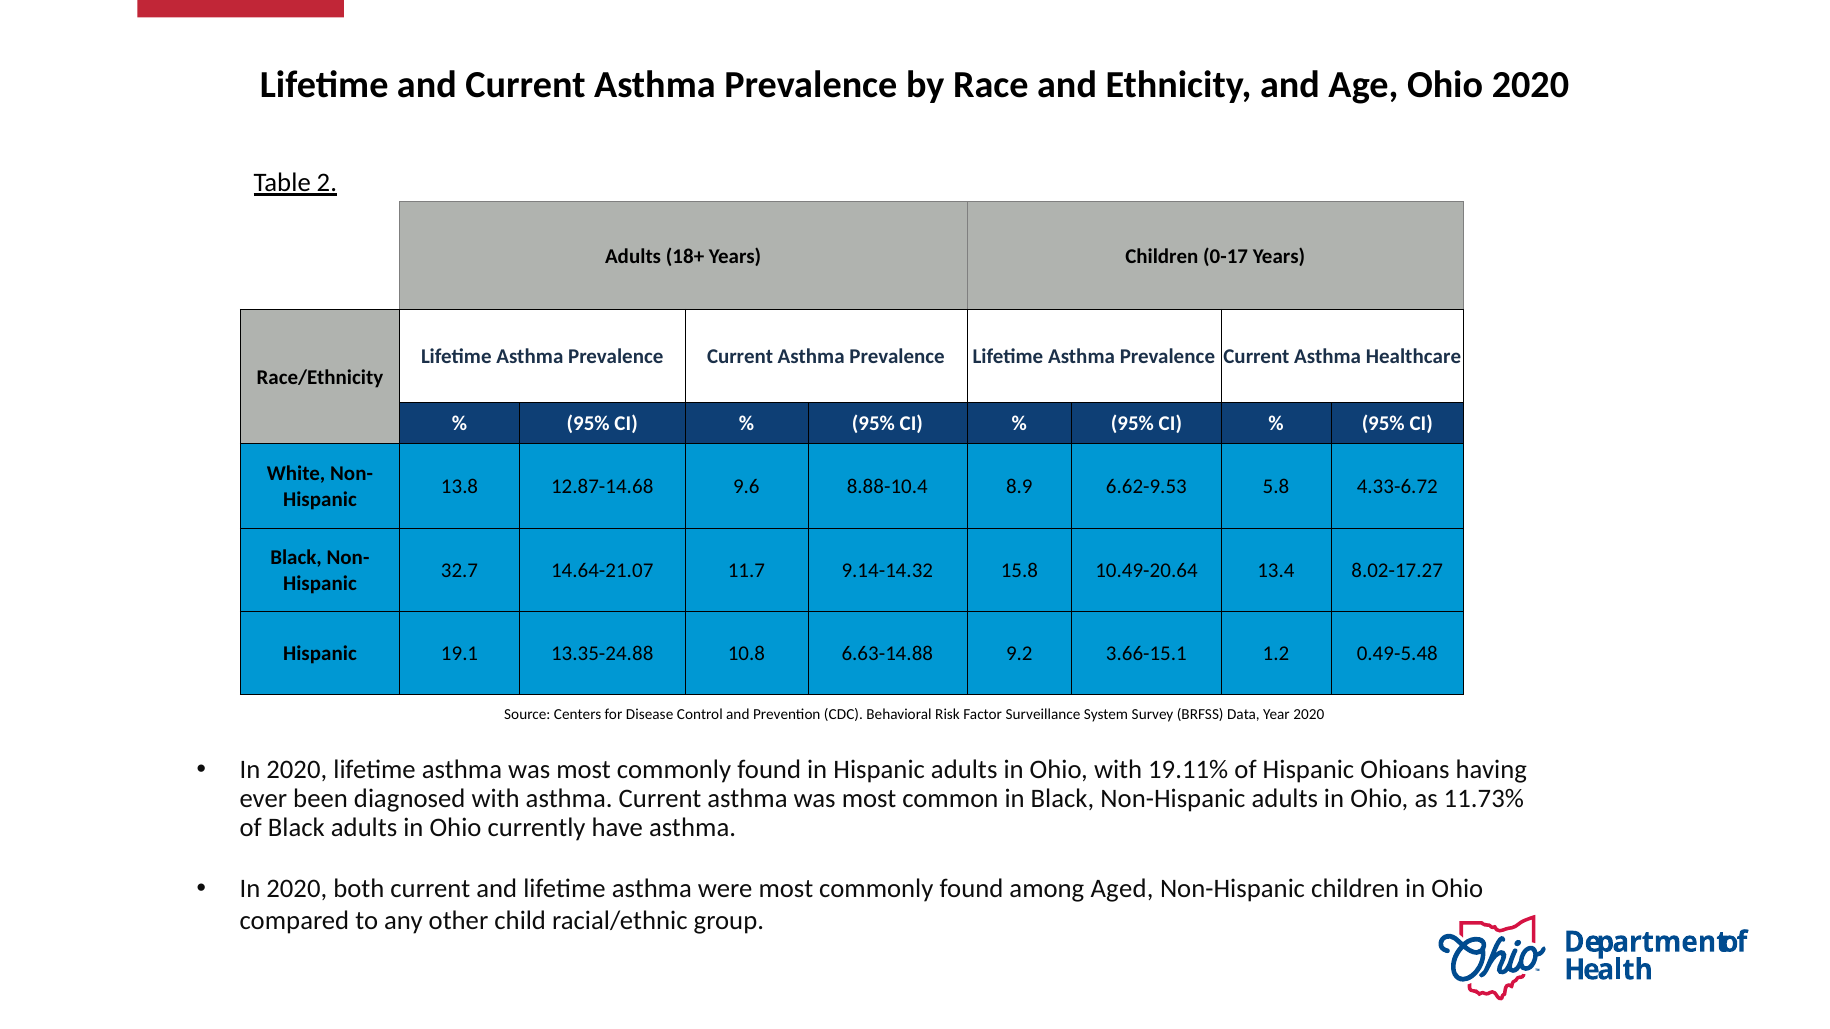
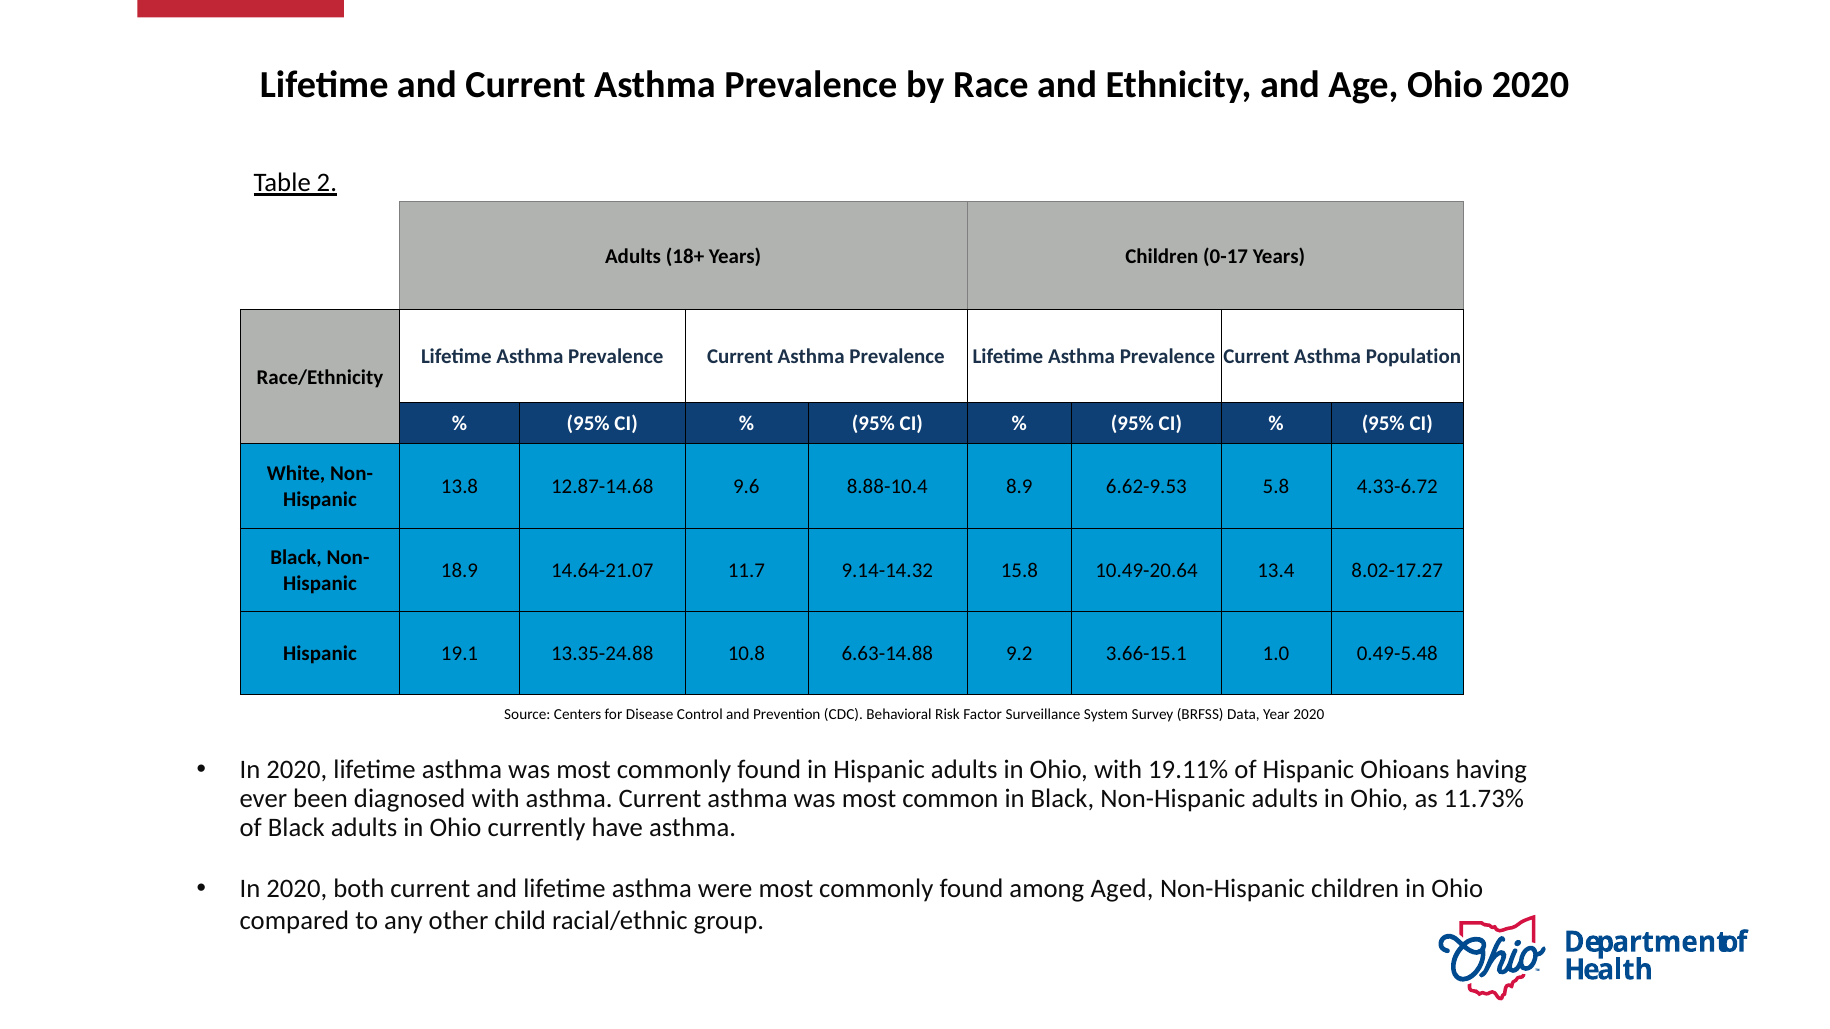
Healthcare: Healthcare -> Population
32.7: 32.7 -> 18.9
1.2: 1.2 -> 1.0
